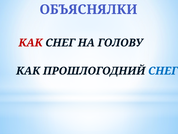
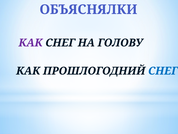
КАК at (31, 43) colour: red -> purple
